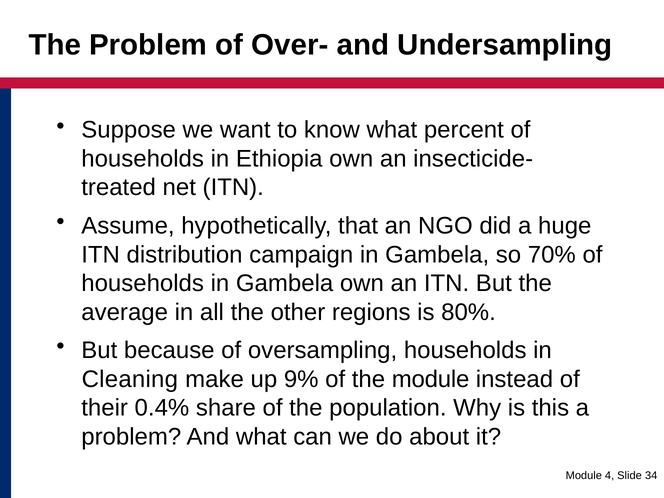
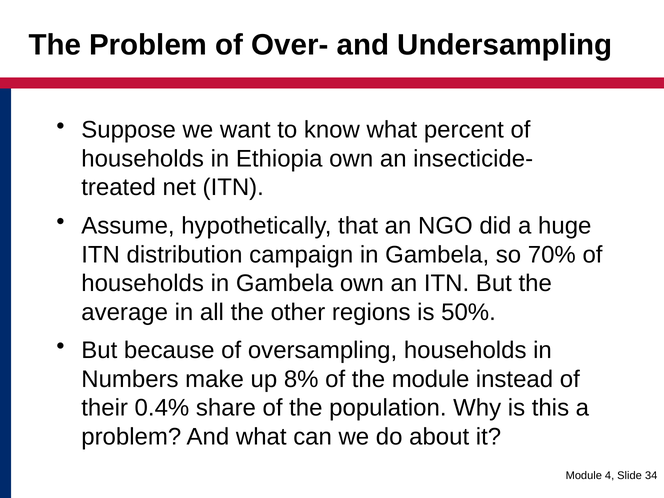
80%: 80% -> 50%
Cleaning: Cleaning -> Numbers
9%: 9% -> 8%
